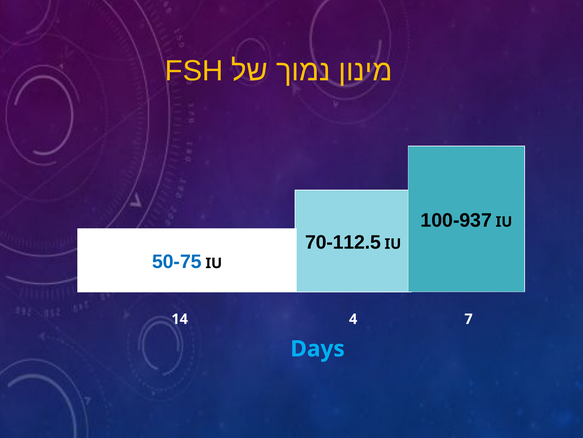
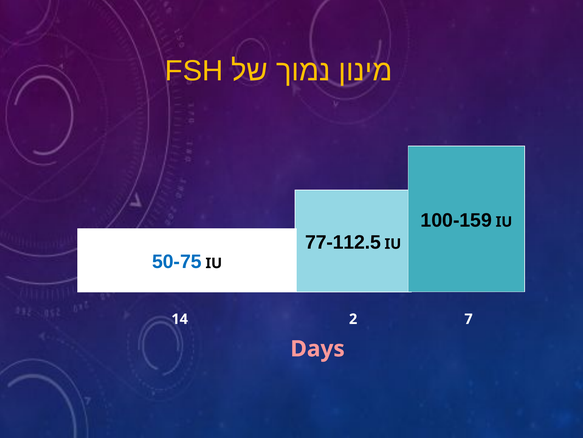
100-937: 100-937 -> 100-159
70-112.5: 70-112.5 -> 77-112.5
4: 4 -> 2
Days colour: light blue -> pink
